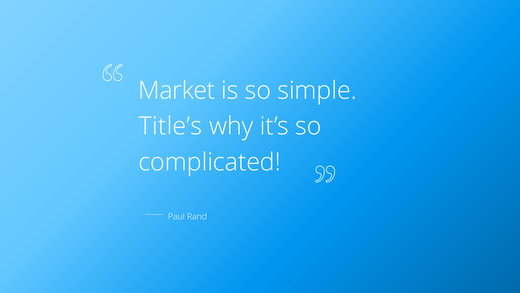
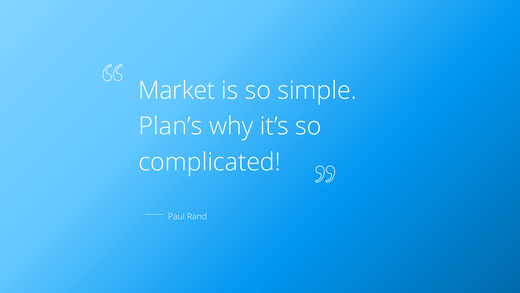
Title’s: Title’s -> Plan’s
